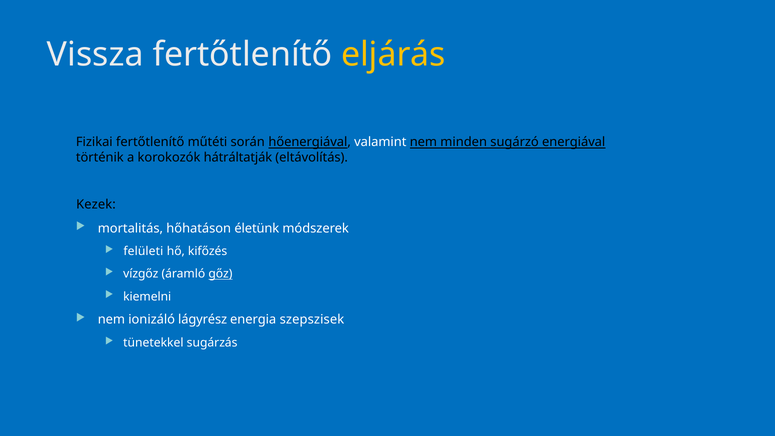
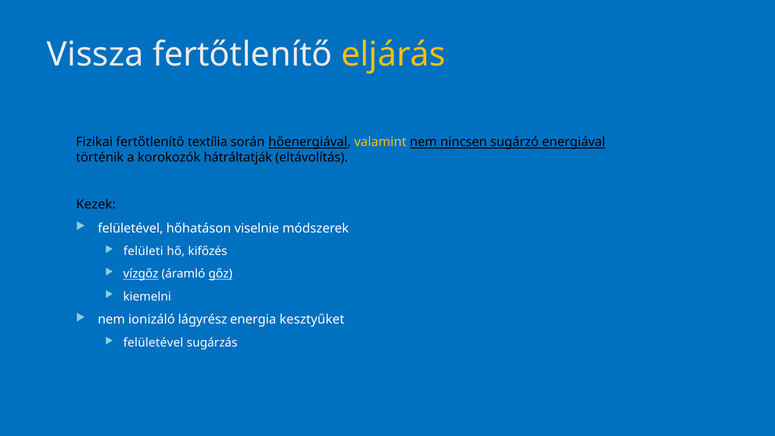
műtéti: műtéti -> textília
valamint colour: white -> yellow
minden: minden -> nincsen
mortalitás at (130, 228): mortalitás -> felületével
életünk: életünk -> viselnie
vízgőz underline: none -> present
szepszisek: szepszisek -> kesztyűket
tünetekkel at (153, 343): tünetekkel -> felületével
